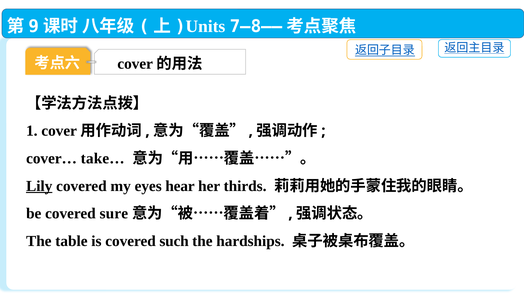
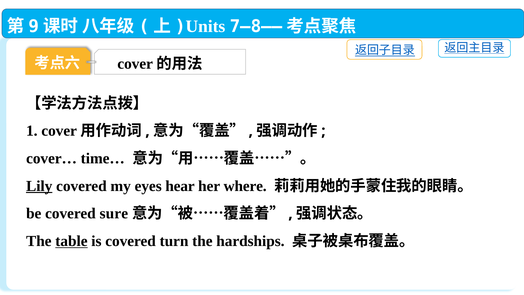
take…: take… -> time…
thirds: thirds -> where
table underline: none -> present
such: such -> turn
